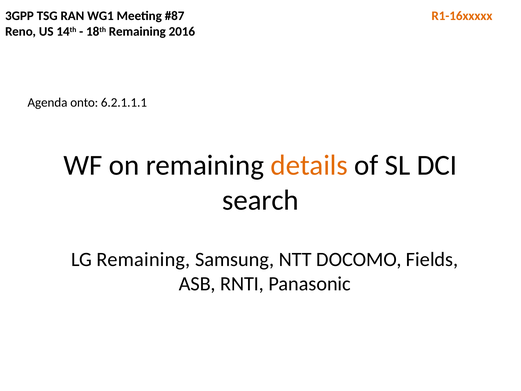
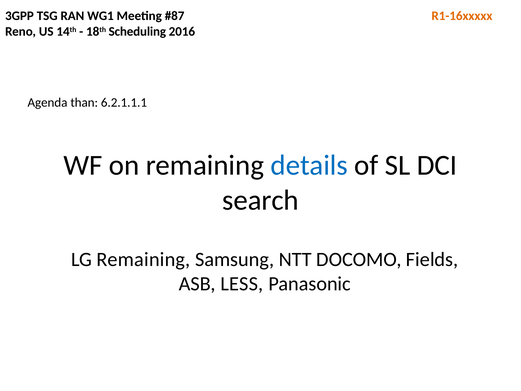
18th Remaining: Remaining -> Scheduling
onto: onto -> than
details colour: orange -> blue
RNTI: RNTI -> LESS
